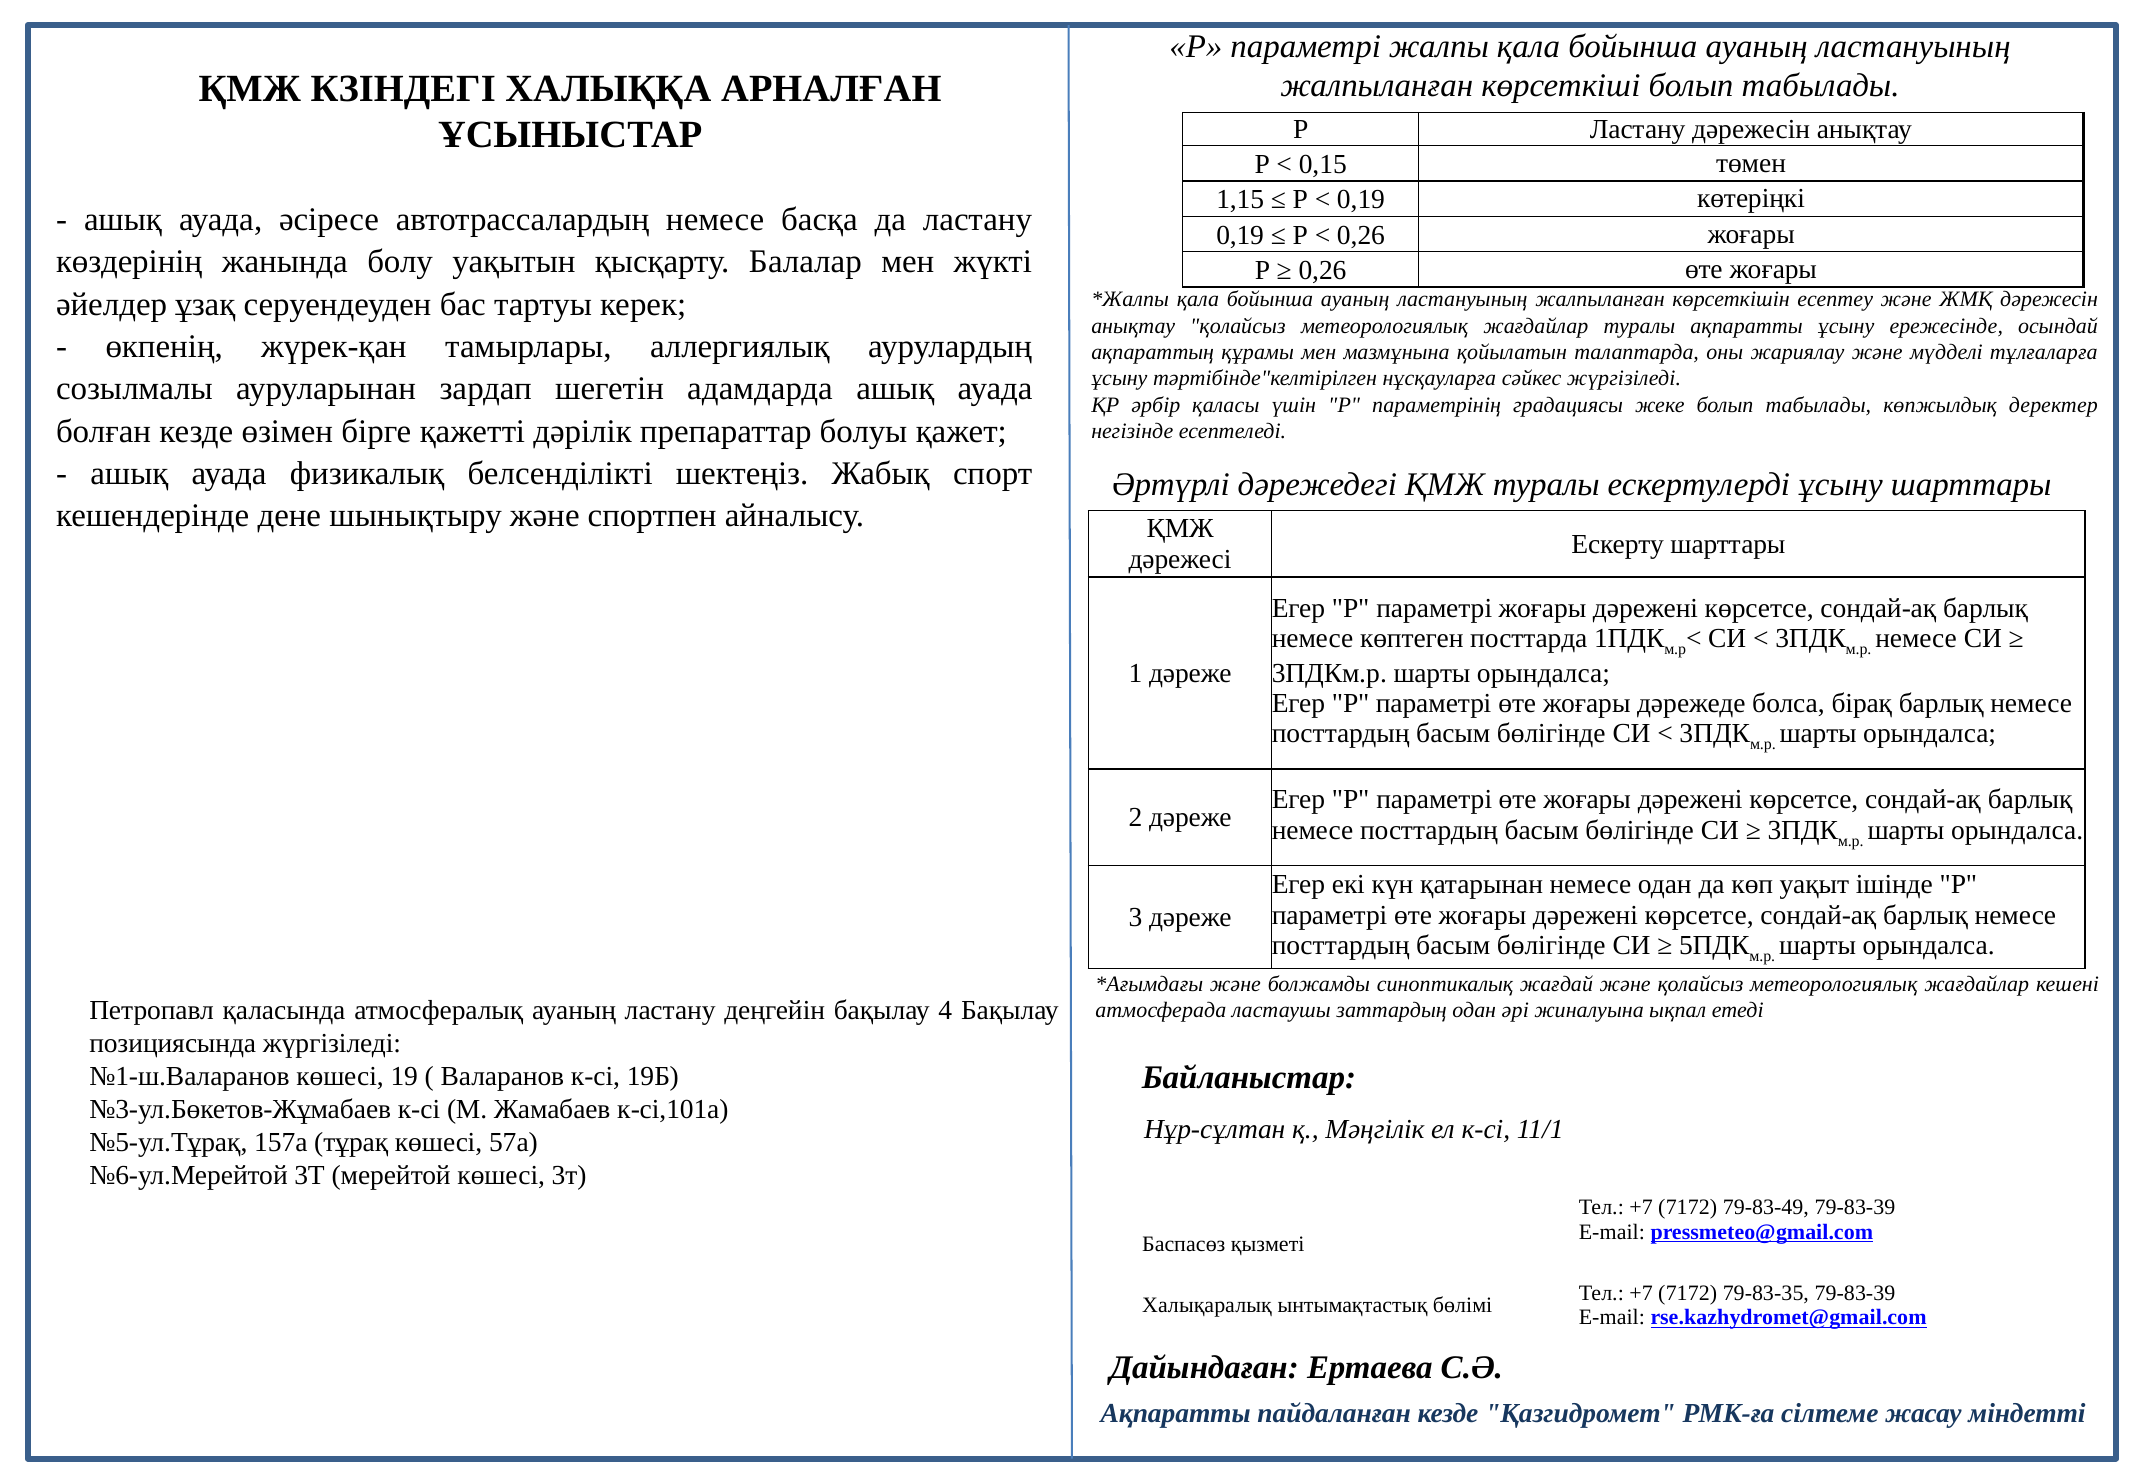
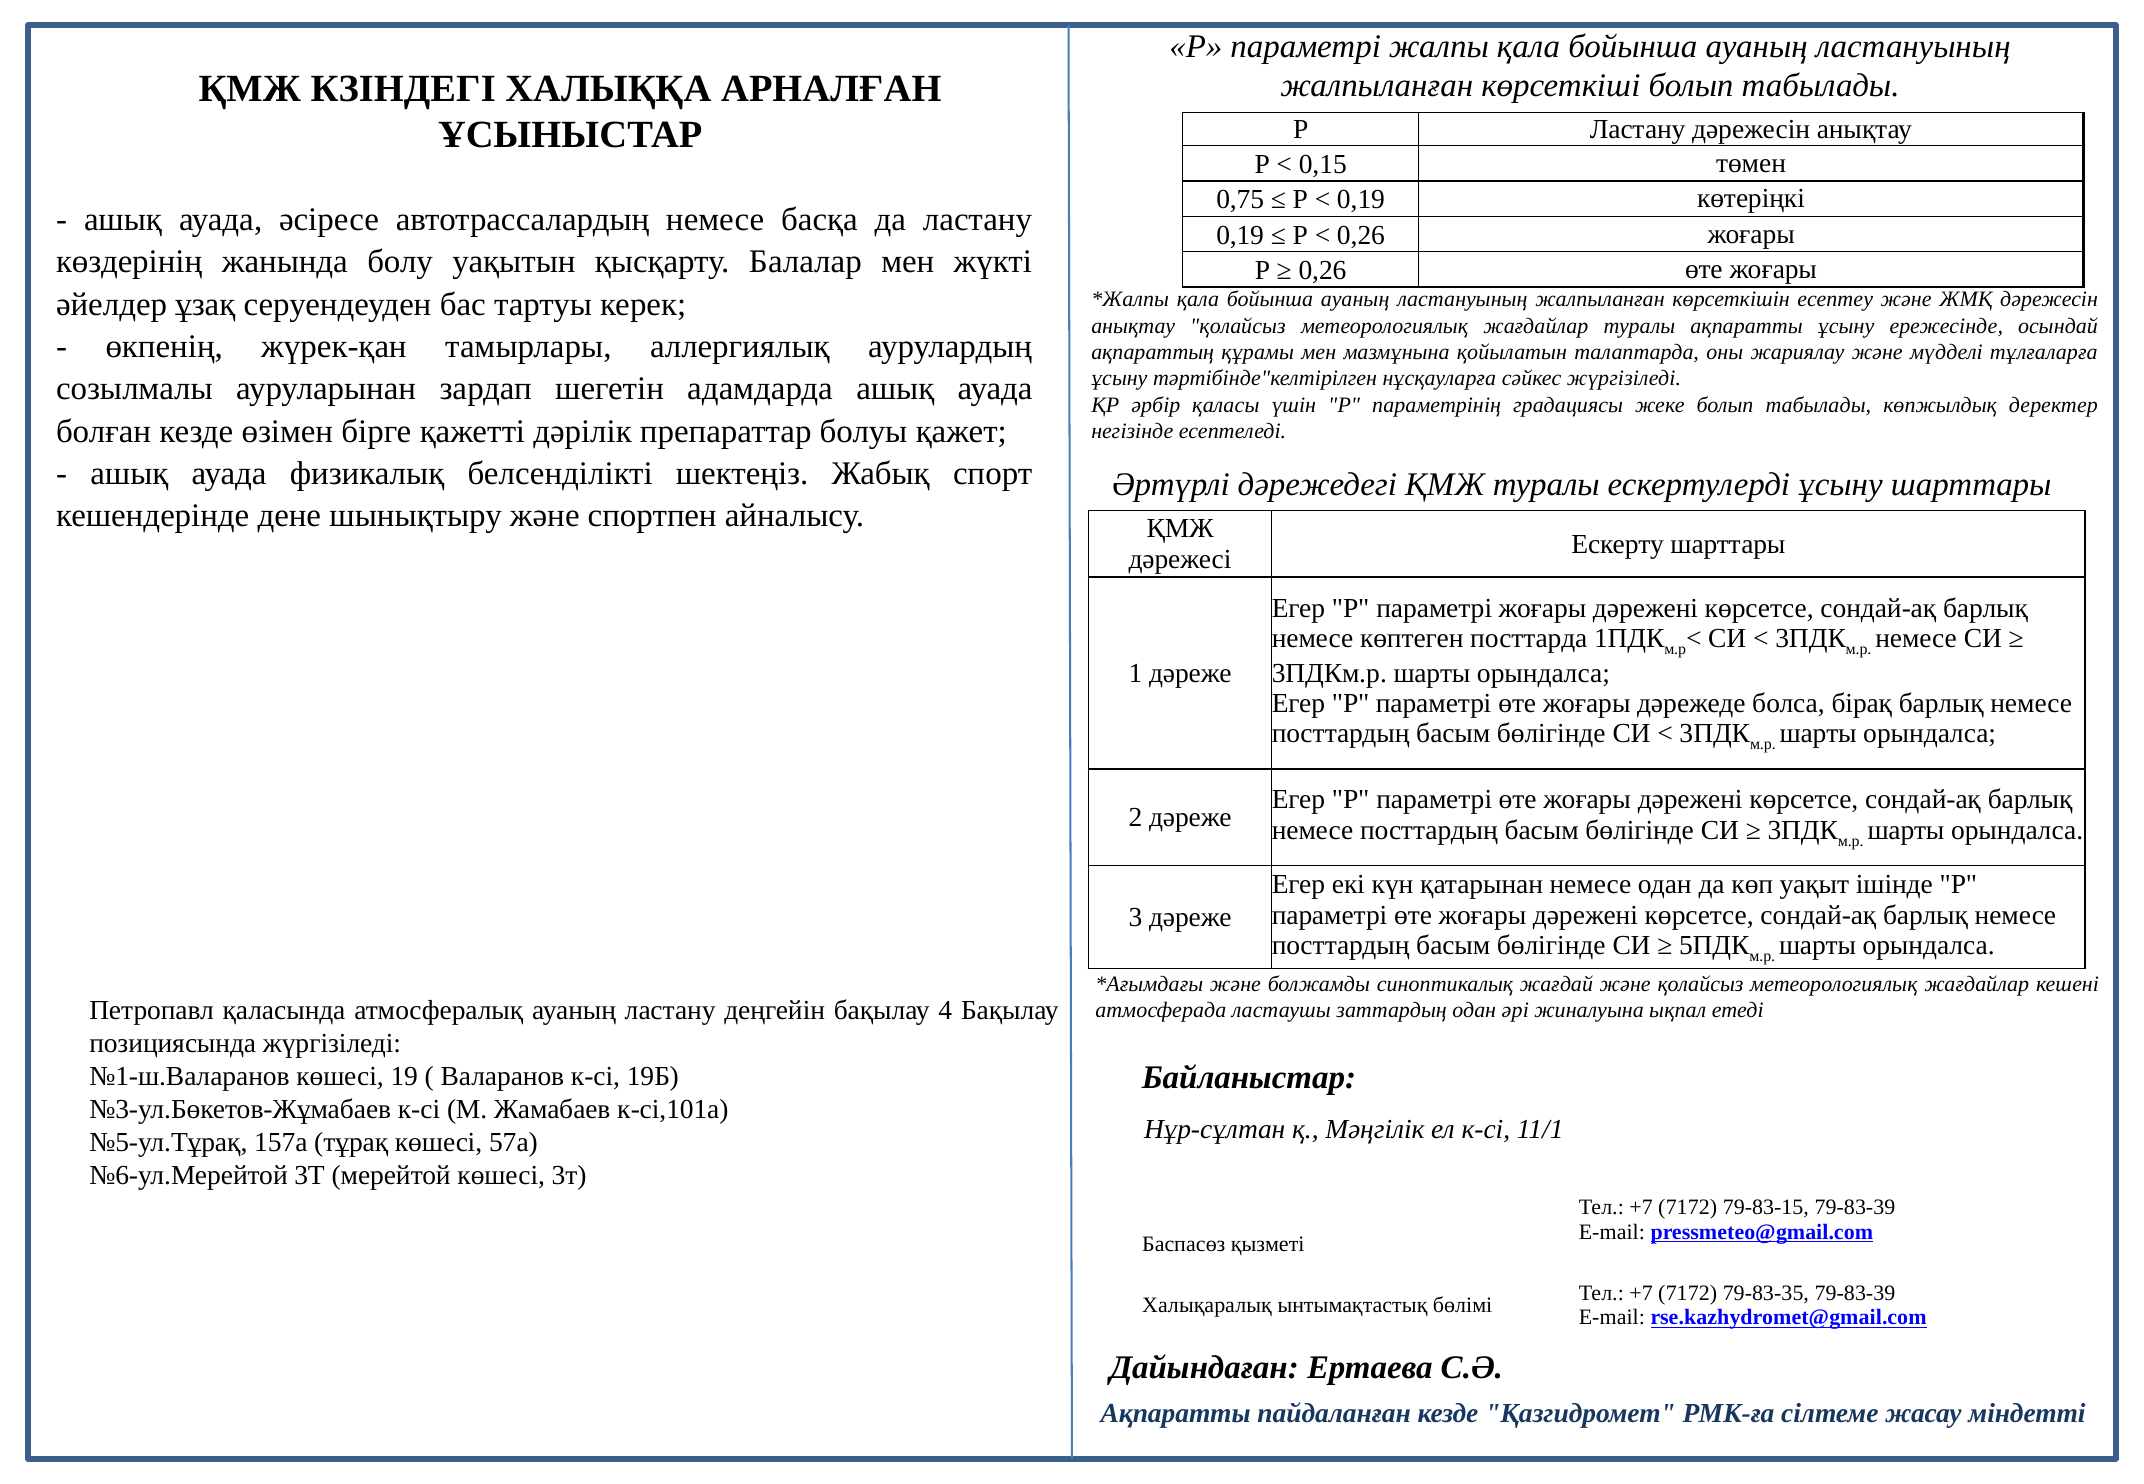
1,15: 1,15 -> 0,75
79-83-49: 79-83-49 -> 79-83-15
